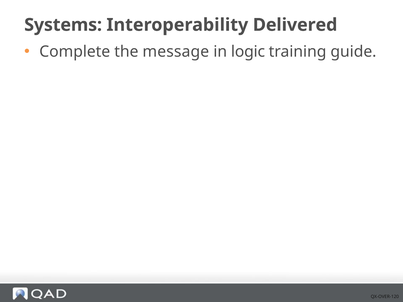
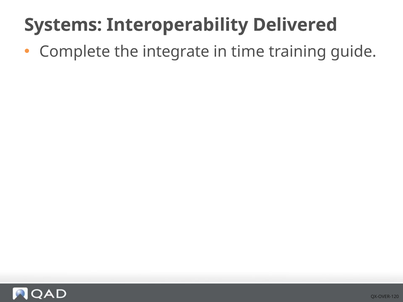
message: message -> integrate
logic: logic -> time
